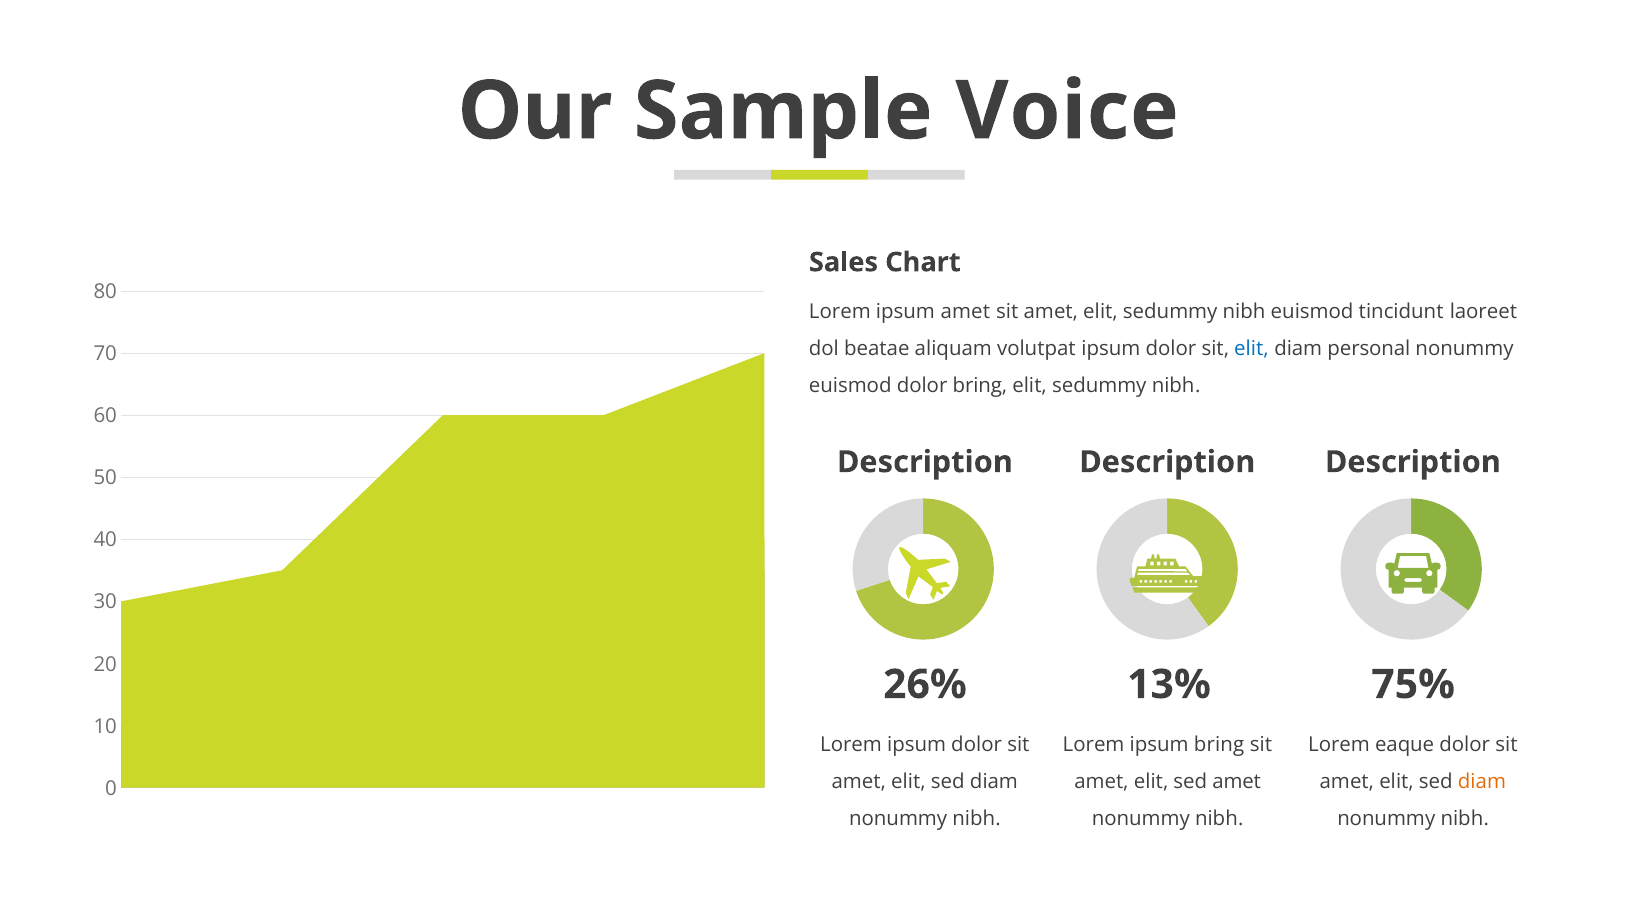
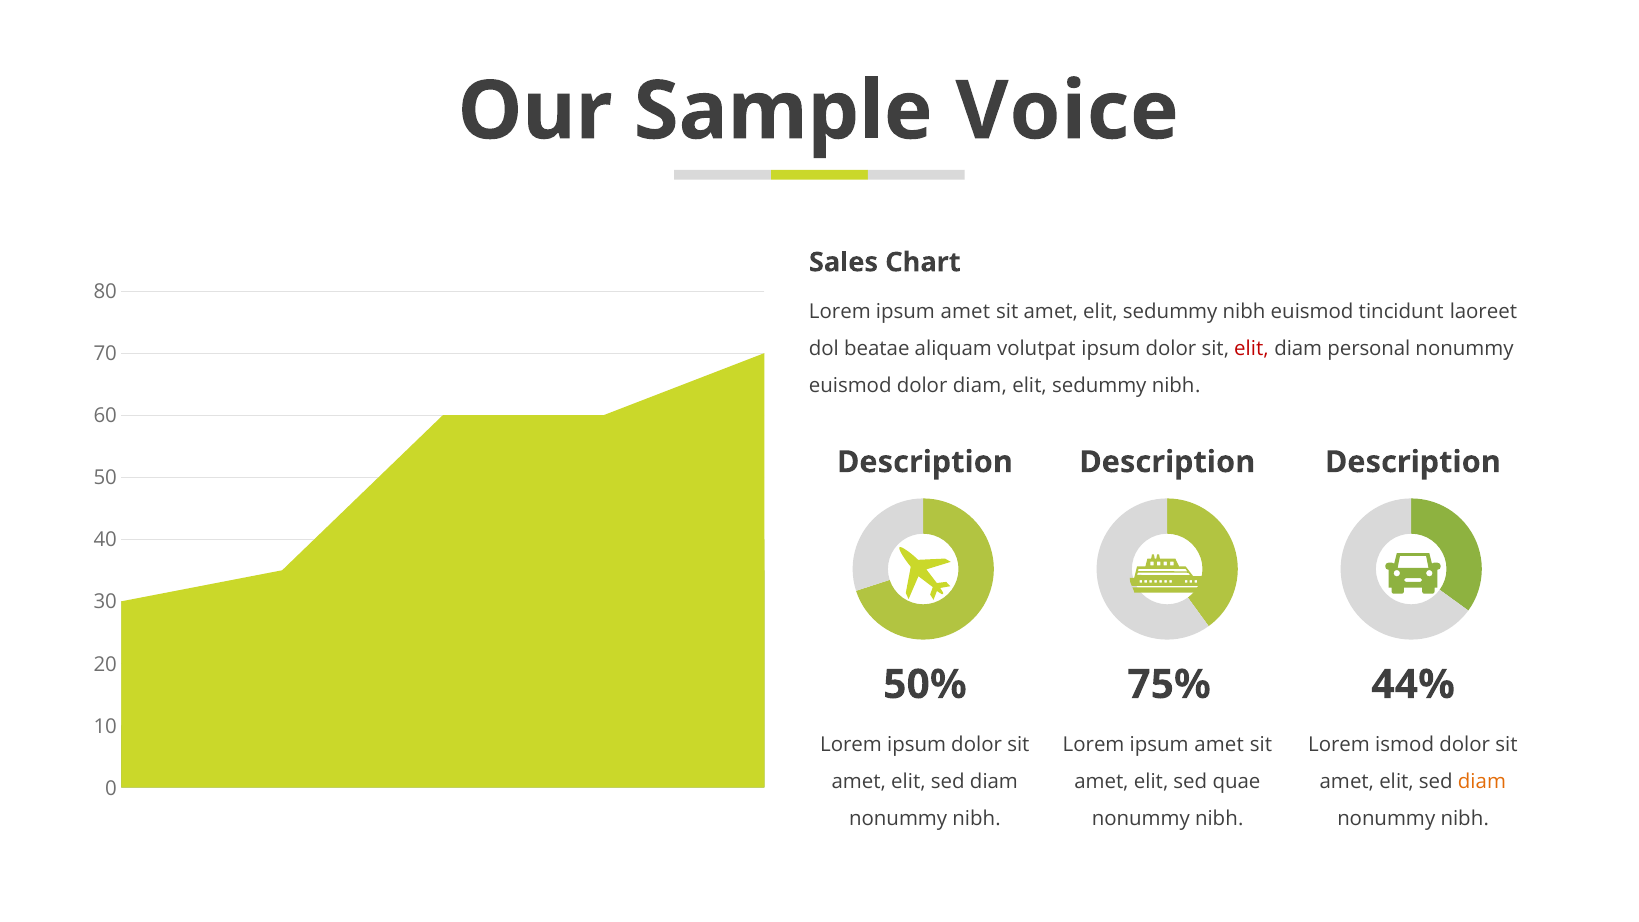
elit at (1251, 349) colour: blue -> red
dolor bring: bring -> diam
75%: 75% -> 44%
26%: 26% -> 50%
13%: 13% -> 75%
bring at (1219, 745): bring -> amet
eaque: eaque -> ismod
sed amet: amet -> quae
